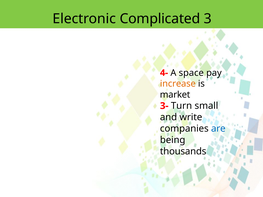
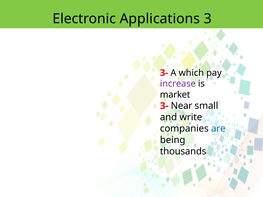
Complicated: Complicated -> Applications
4- at (164, 73): 4- -> 3-
space: space -> which
increase colour: orange -> purple
Turn: Turn -> Near
